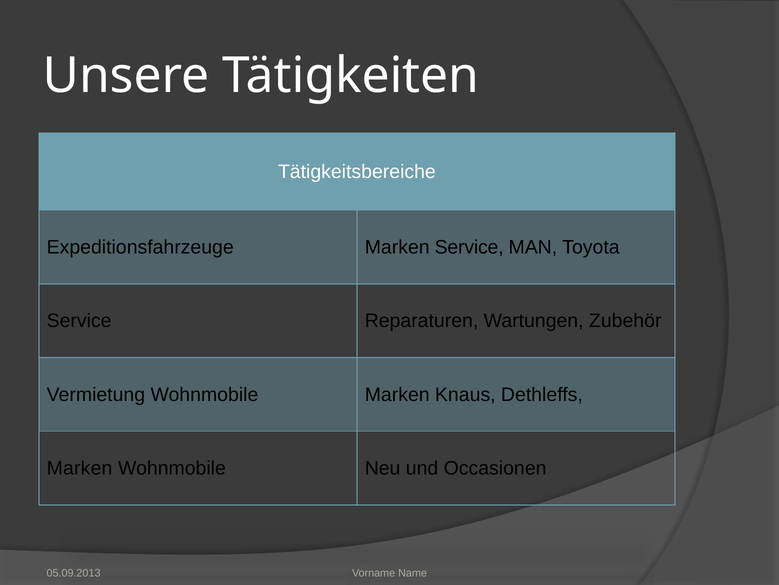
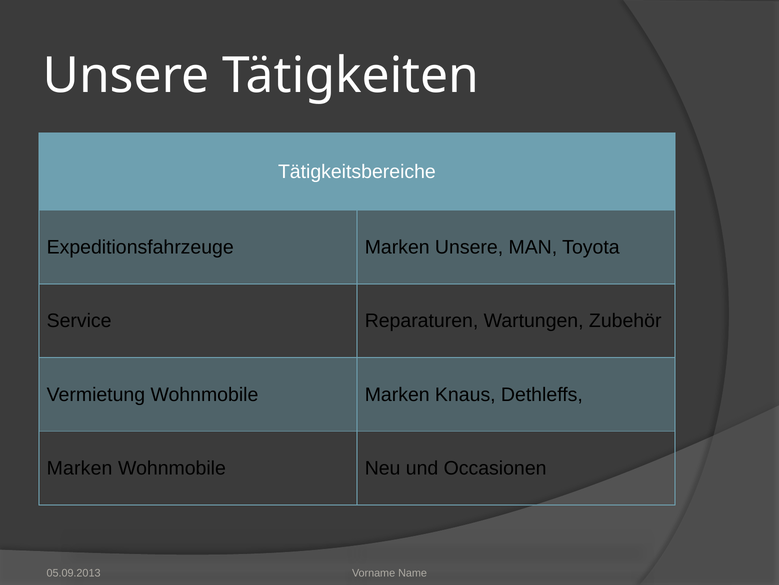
Marken Service: Service -> Unsere
